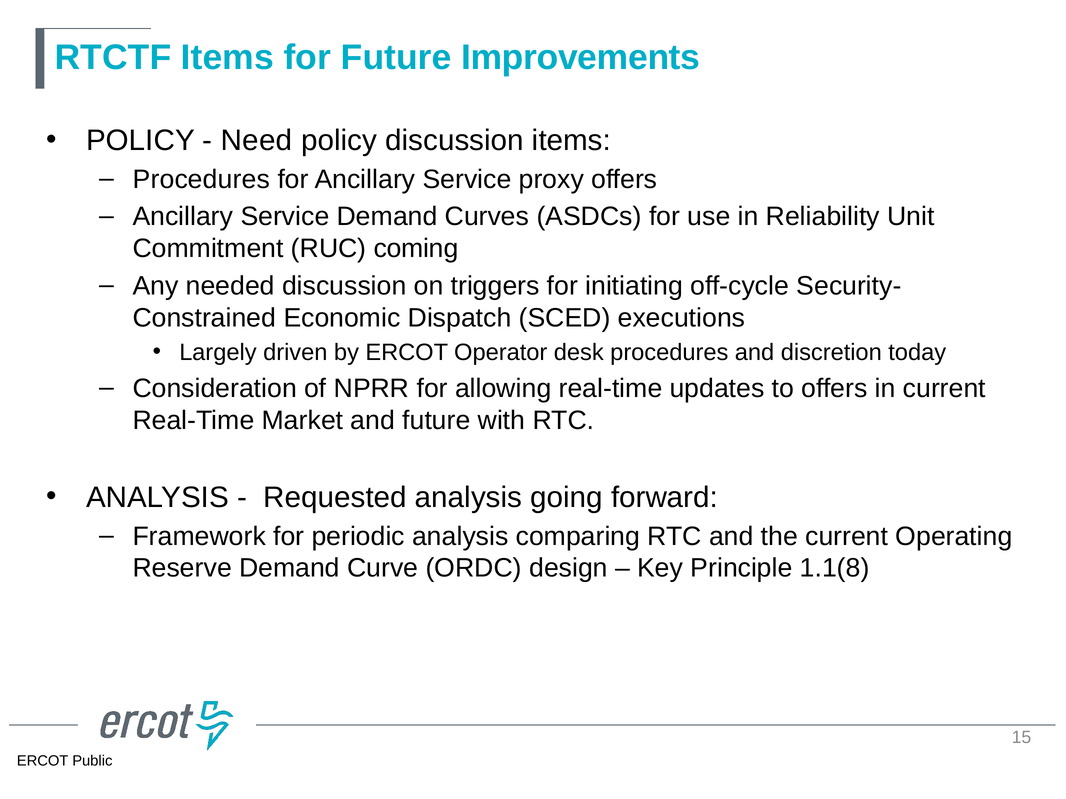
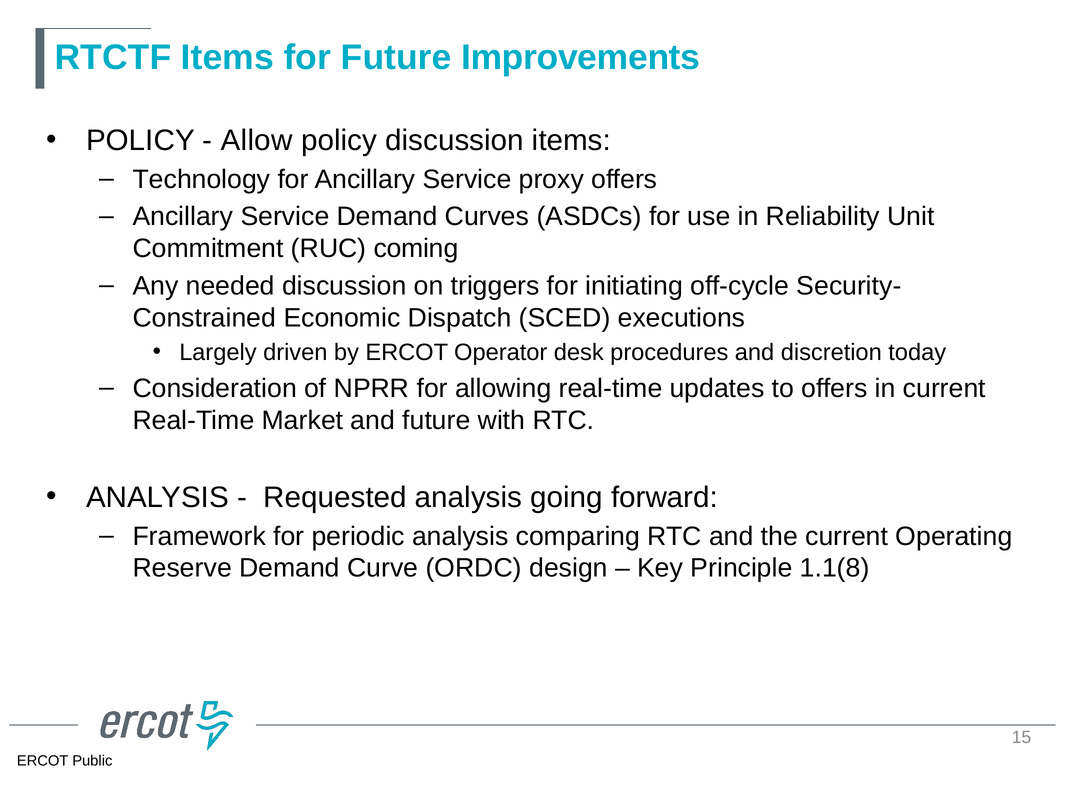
Need: Need -> Allow
Procedures at (201, 179): Procedures -> Technology
